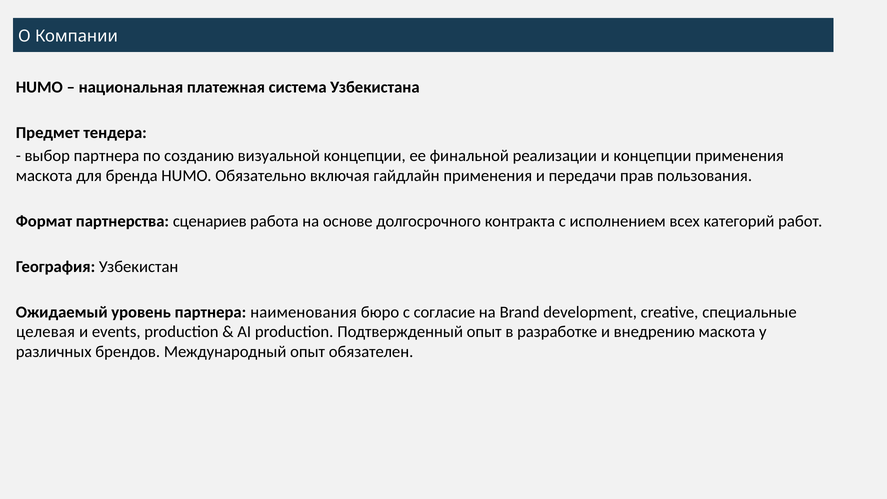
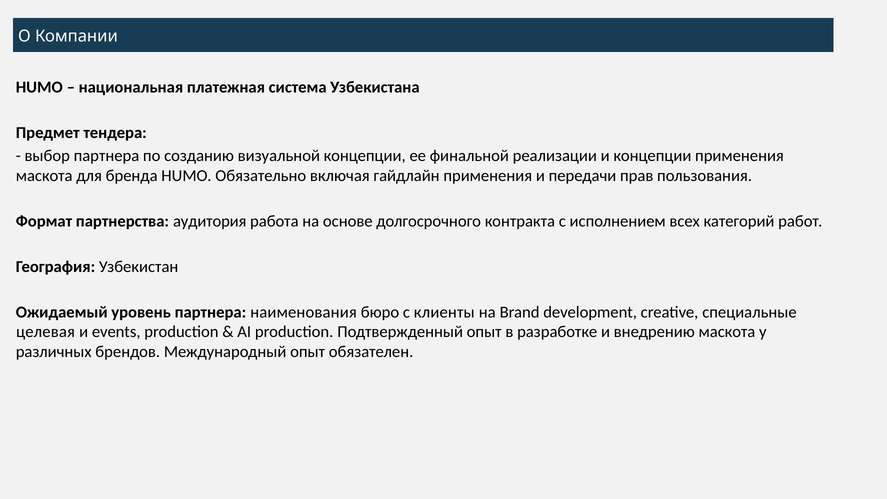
сценариев: сценариев -> аудитория
согласие: согласие -> клиенты
